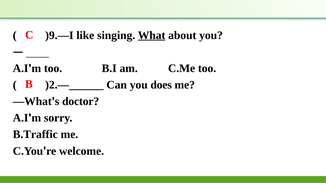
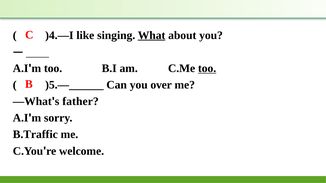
)9.—I: )9.—I -> )4.—I
too at (207, 68) underline: none -> present
)2.—______: )2.—______ -> )5.—______
does: does -> over
doctor: doctor -> father
